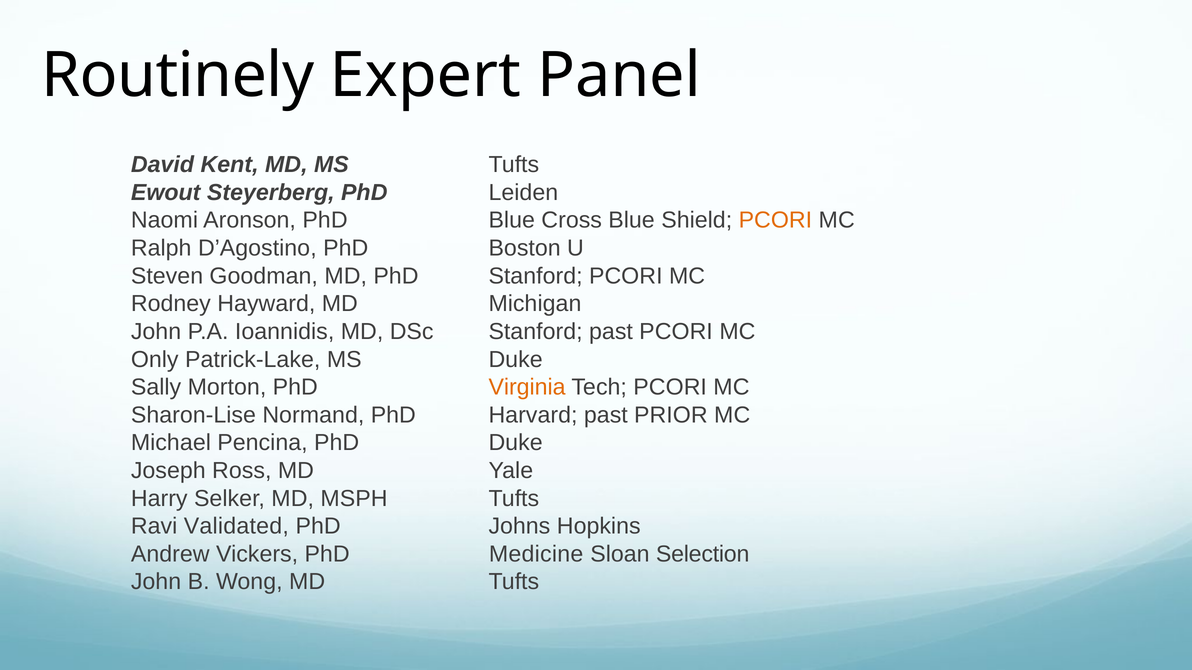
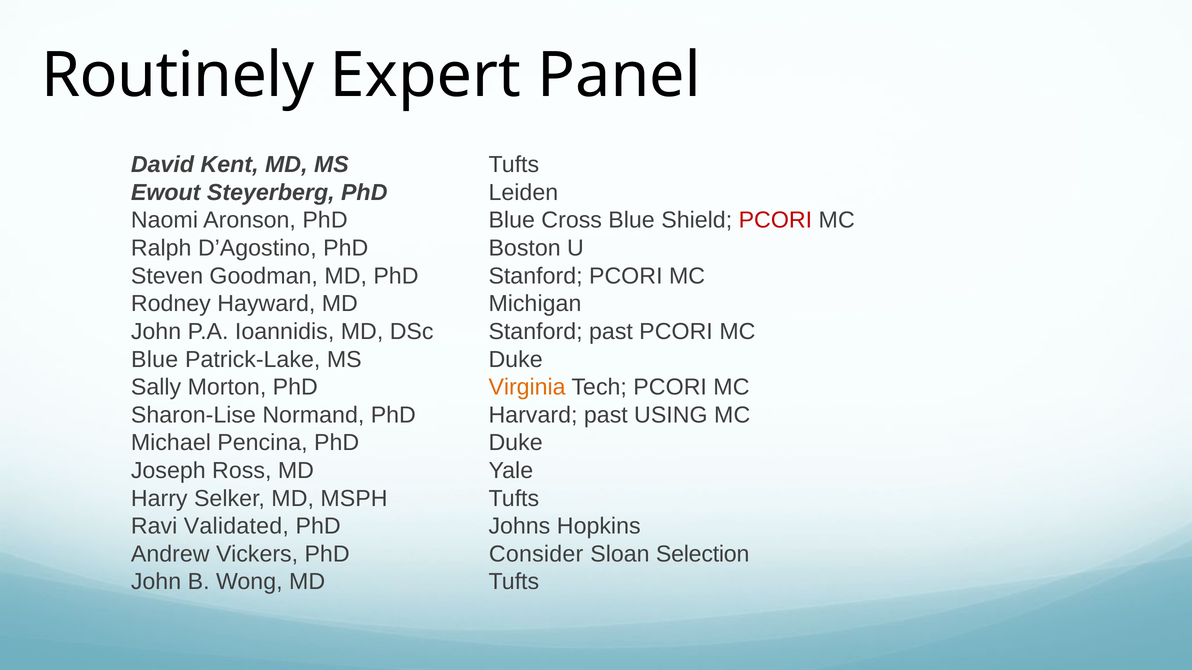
PCORI at (775, 221) colour: orange -> red
Only at (155, 360): Only -> Blue
PRIOR: PRIOR -> USING
Medicine: Medicine -> Consider
